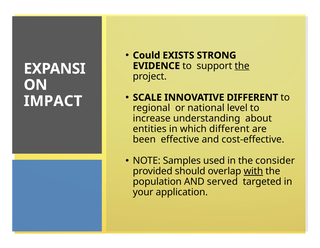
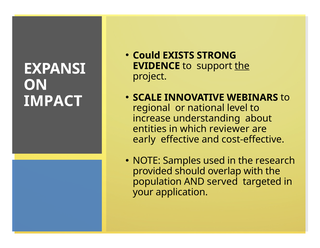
INNOVATIVE DIFFERENT: DIFFERENT -> WEBINARS
which different: different -> reviewer
been: been -> early
consider: consider -> research
with underline: present -> none
